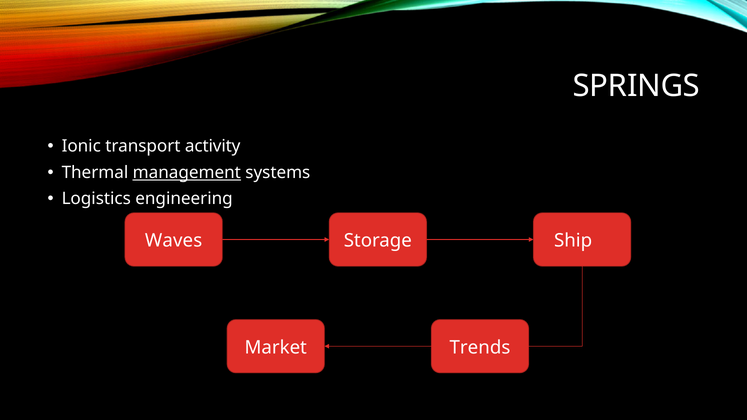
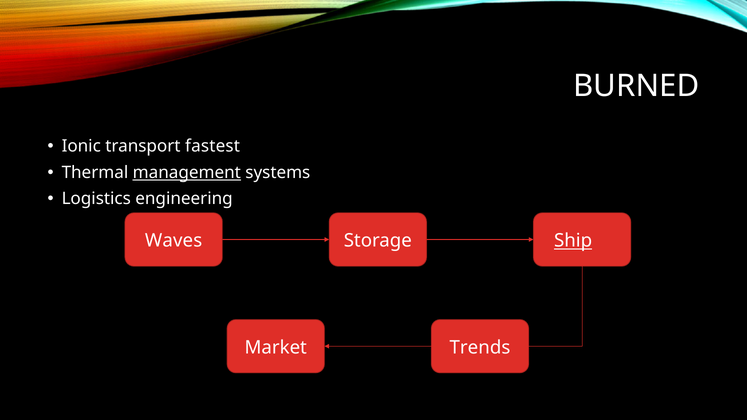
SPRINGS: SPRINGS -> BURNED
activity: activity -> fastest
Ship underline: none -> present
